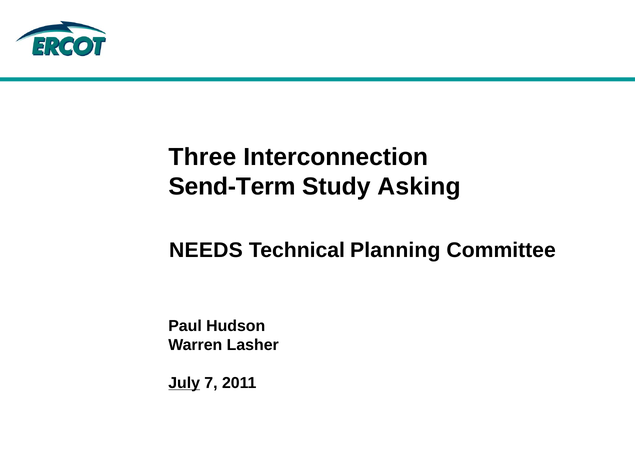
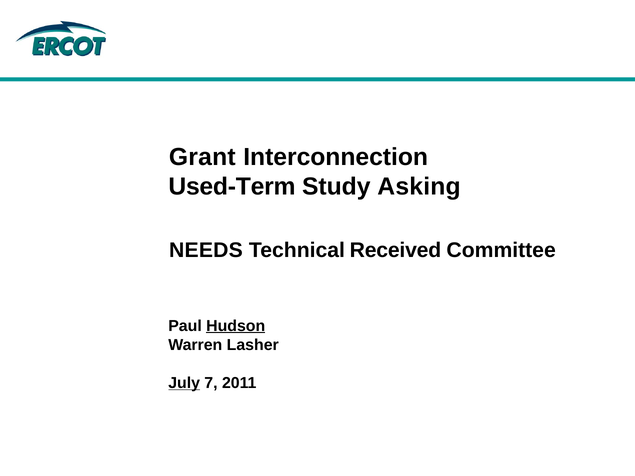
Three: Three -> Grant
Send-Term: Send-Term -> Used-Term
Planning: Planning -> Received
Hudson underline: none -> present
